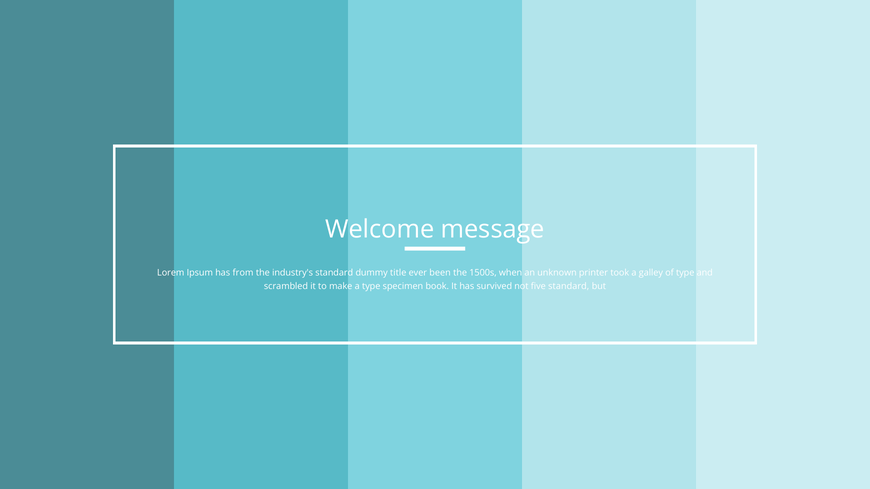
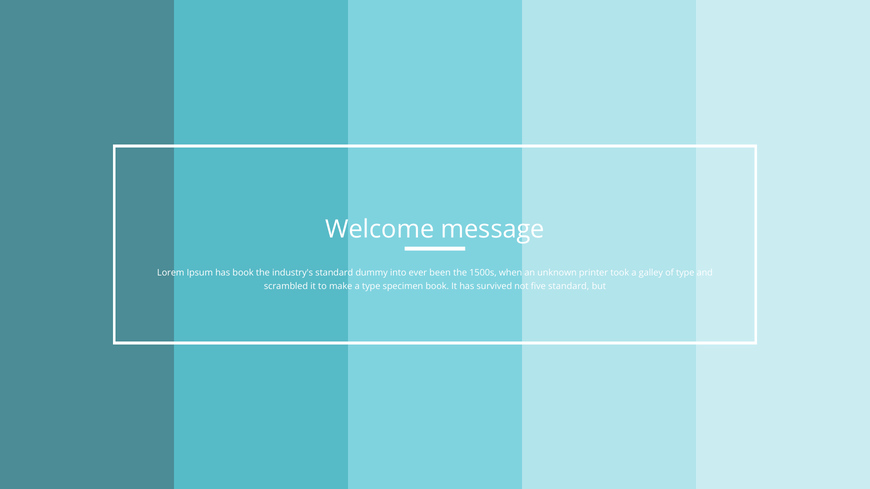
has from: from -> book
title: title -> into
